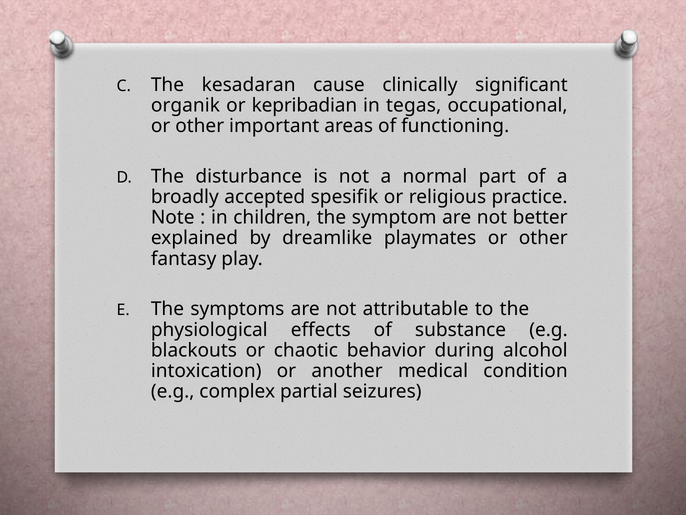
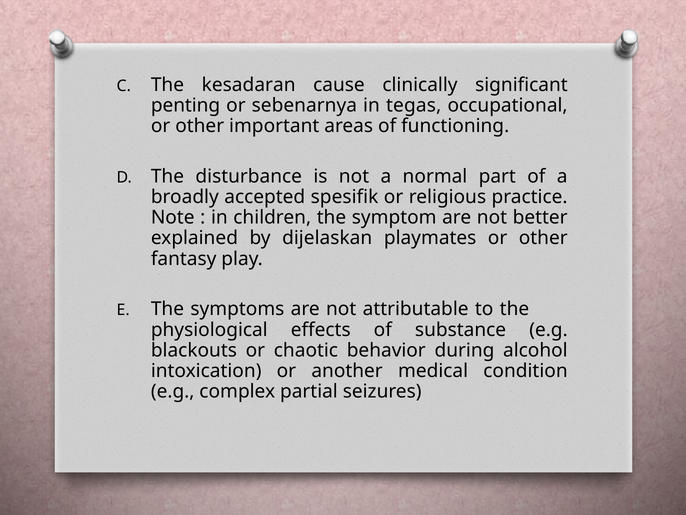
organik: organik -> penting
kepribadian: kepribadian -> sebenarnya
dreamlike: dreamlike -> dijelaskan
